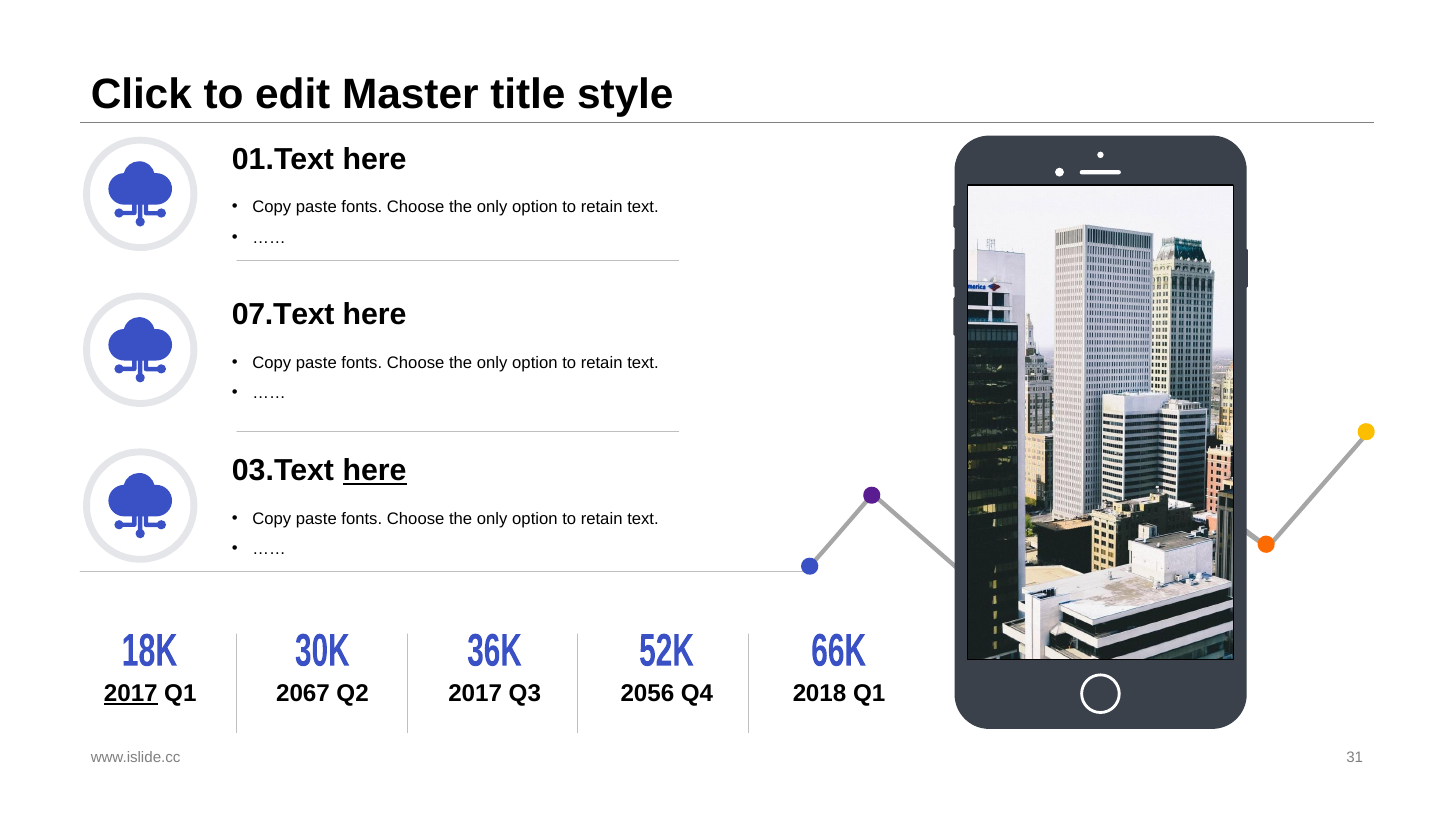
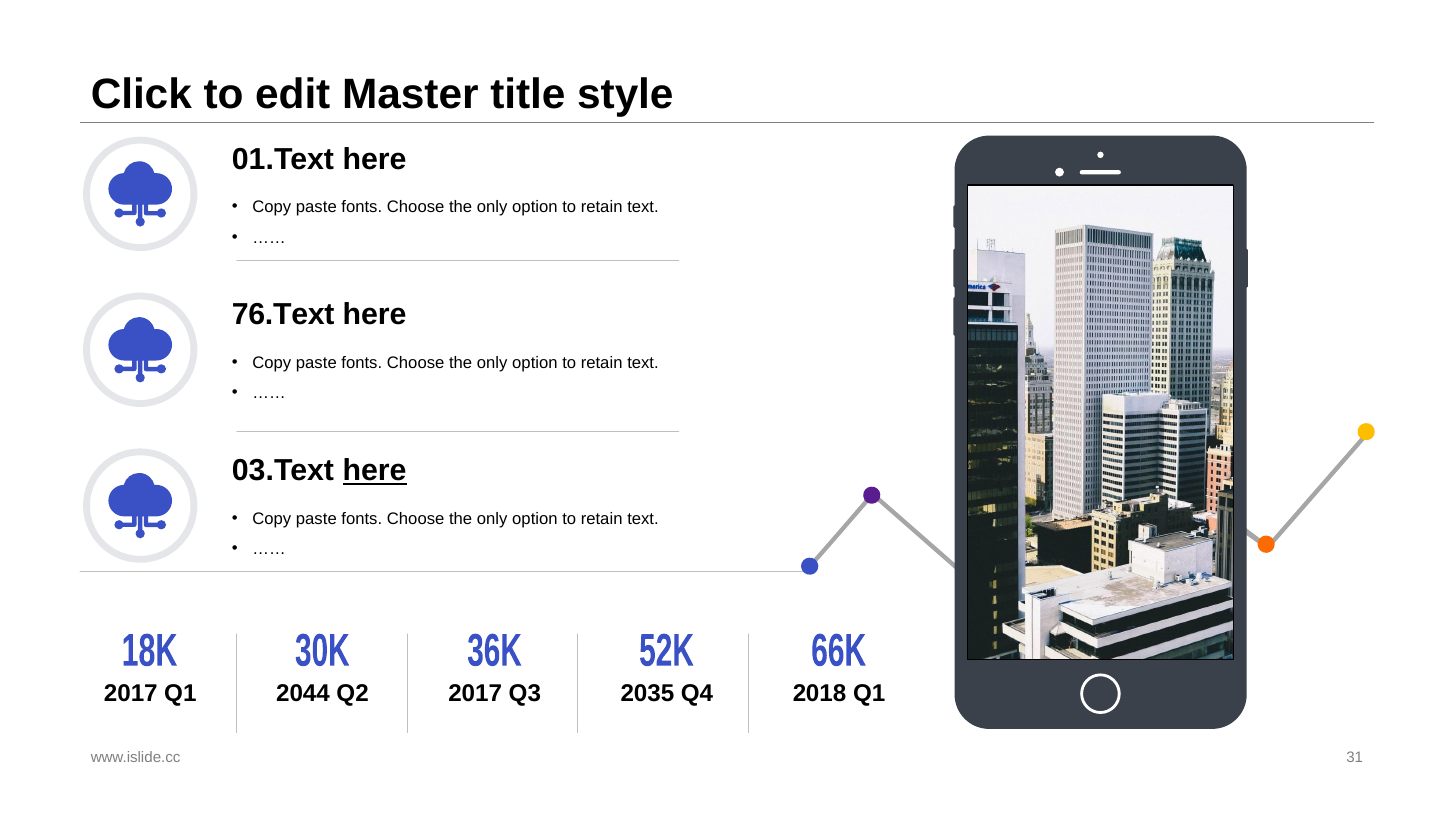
07.Text: 07.Text -> 76.Text
2017 at (131, 694) underline: present -> none
2067: 2067 -> 2044
2056: 2056 -> 2035
